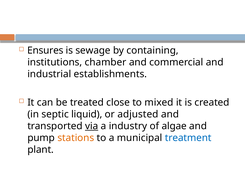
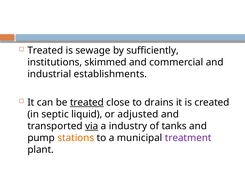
Ensures at (45, 51): Ensures -> Treated
containing: containing -> sufficiently
chamber: chamber -> skimmed
treated at (87, 103) underline: none -> present
mixed: mixed -> drains
algae: algae -> tanks
treatment colour: blue -> purple
